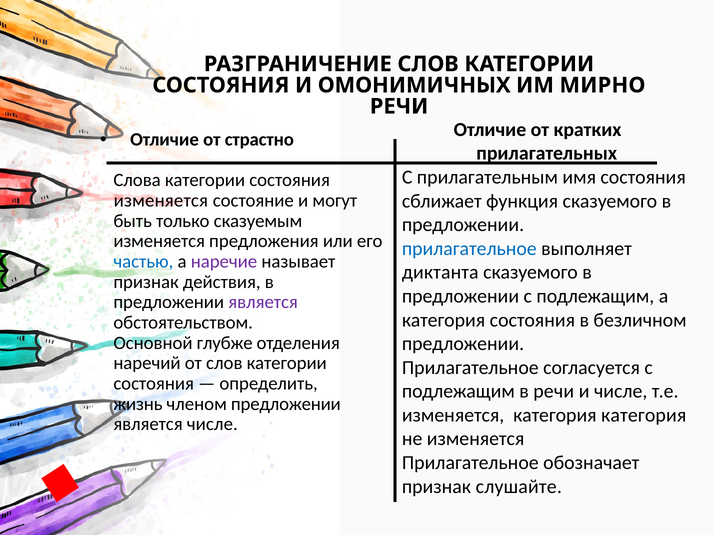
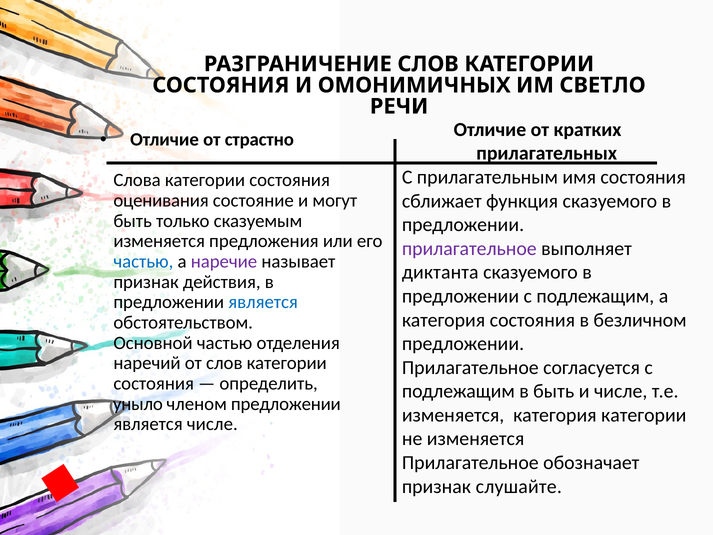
МИРНО: МИРНО -> СВЕТЛО
изменяется at (161, 200): изменяется -> оценивания
прилагательное at (469, 248) colour: blue -> purple
является at (263, 302) colour: purple -> blue
Основной глубже: глубже -> частью
в речи: речи -> быть
жизнь: жизнь -> уныло
категория категория: категория -> категории
